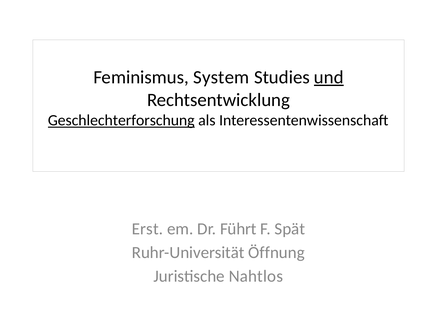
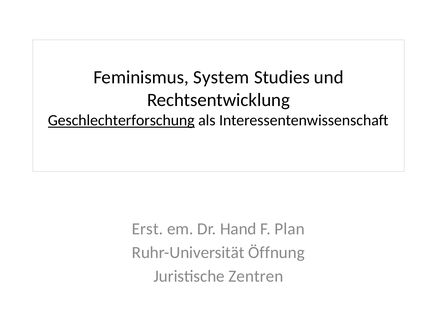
und underline: present -> none
Führt: Führt -> Hand
Spät: Spät -> Plan
Nahtlos: Nahtlos -> Zentren
